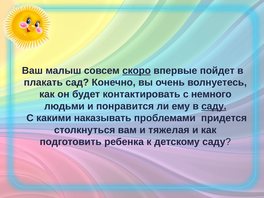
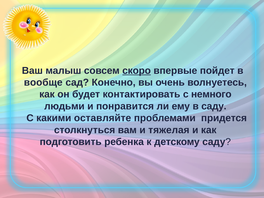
плакать: плакать -> вообще
саду at (214, 106) underline: present -> none
наказывать: наказывать -> оставляйте
